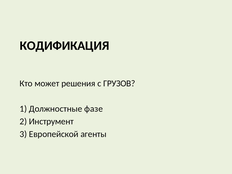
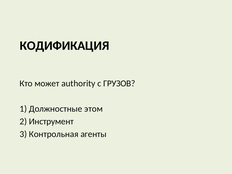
решения: решения -> authority
фазе: фазе -> этом
Европейской: Европейской -> Контрольная
